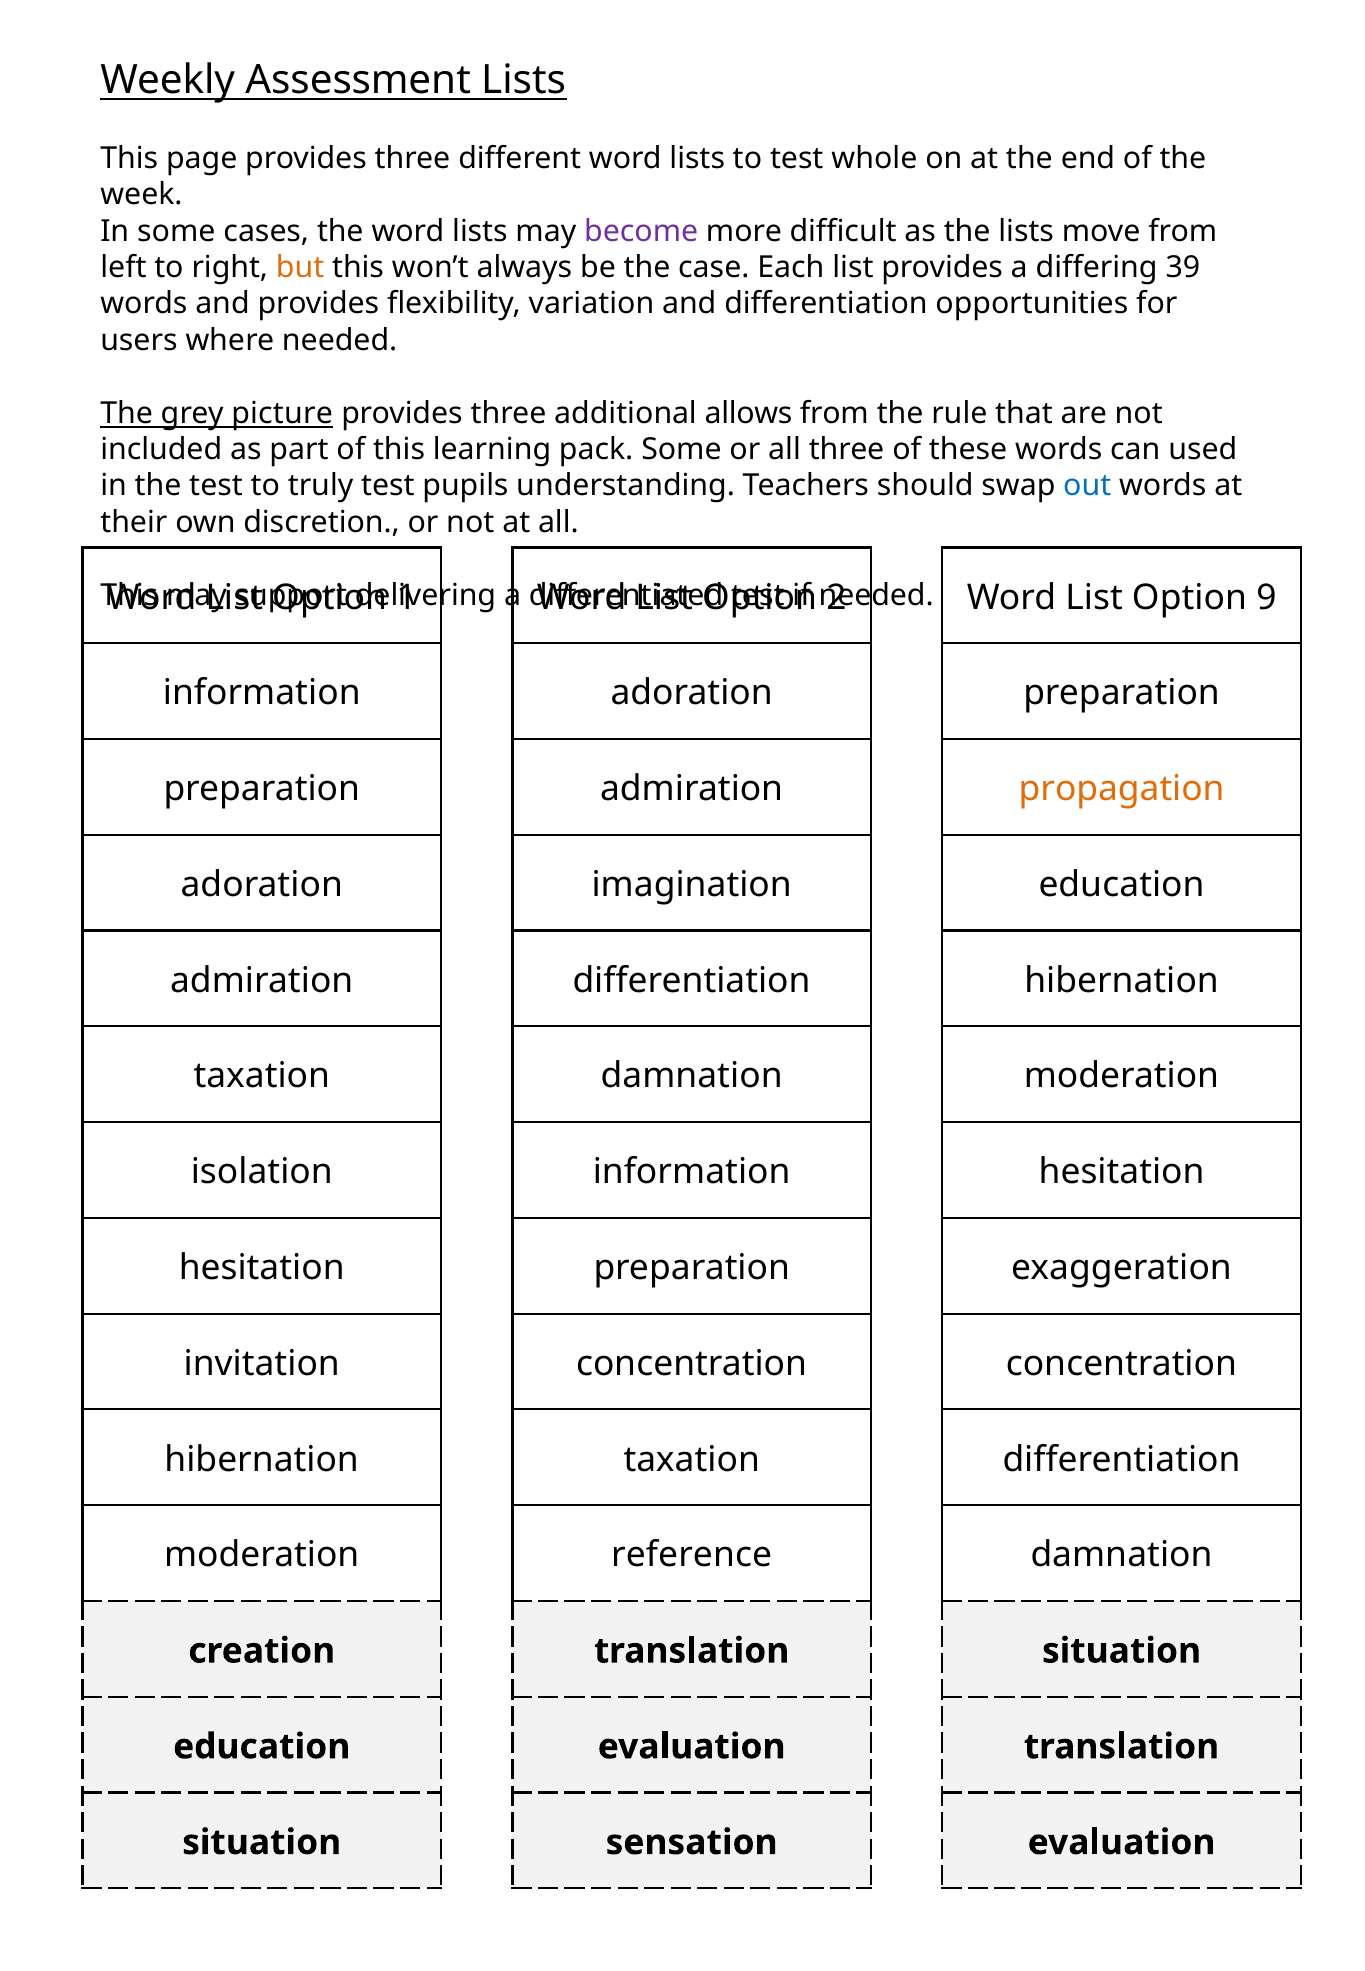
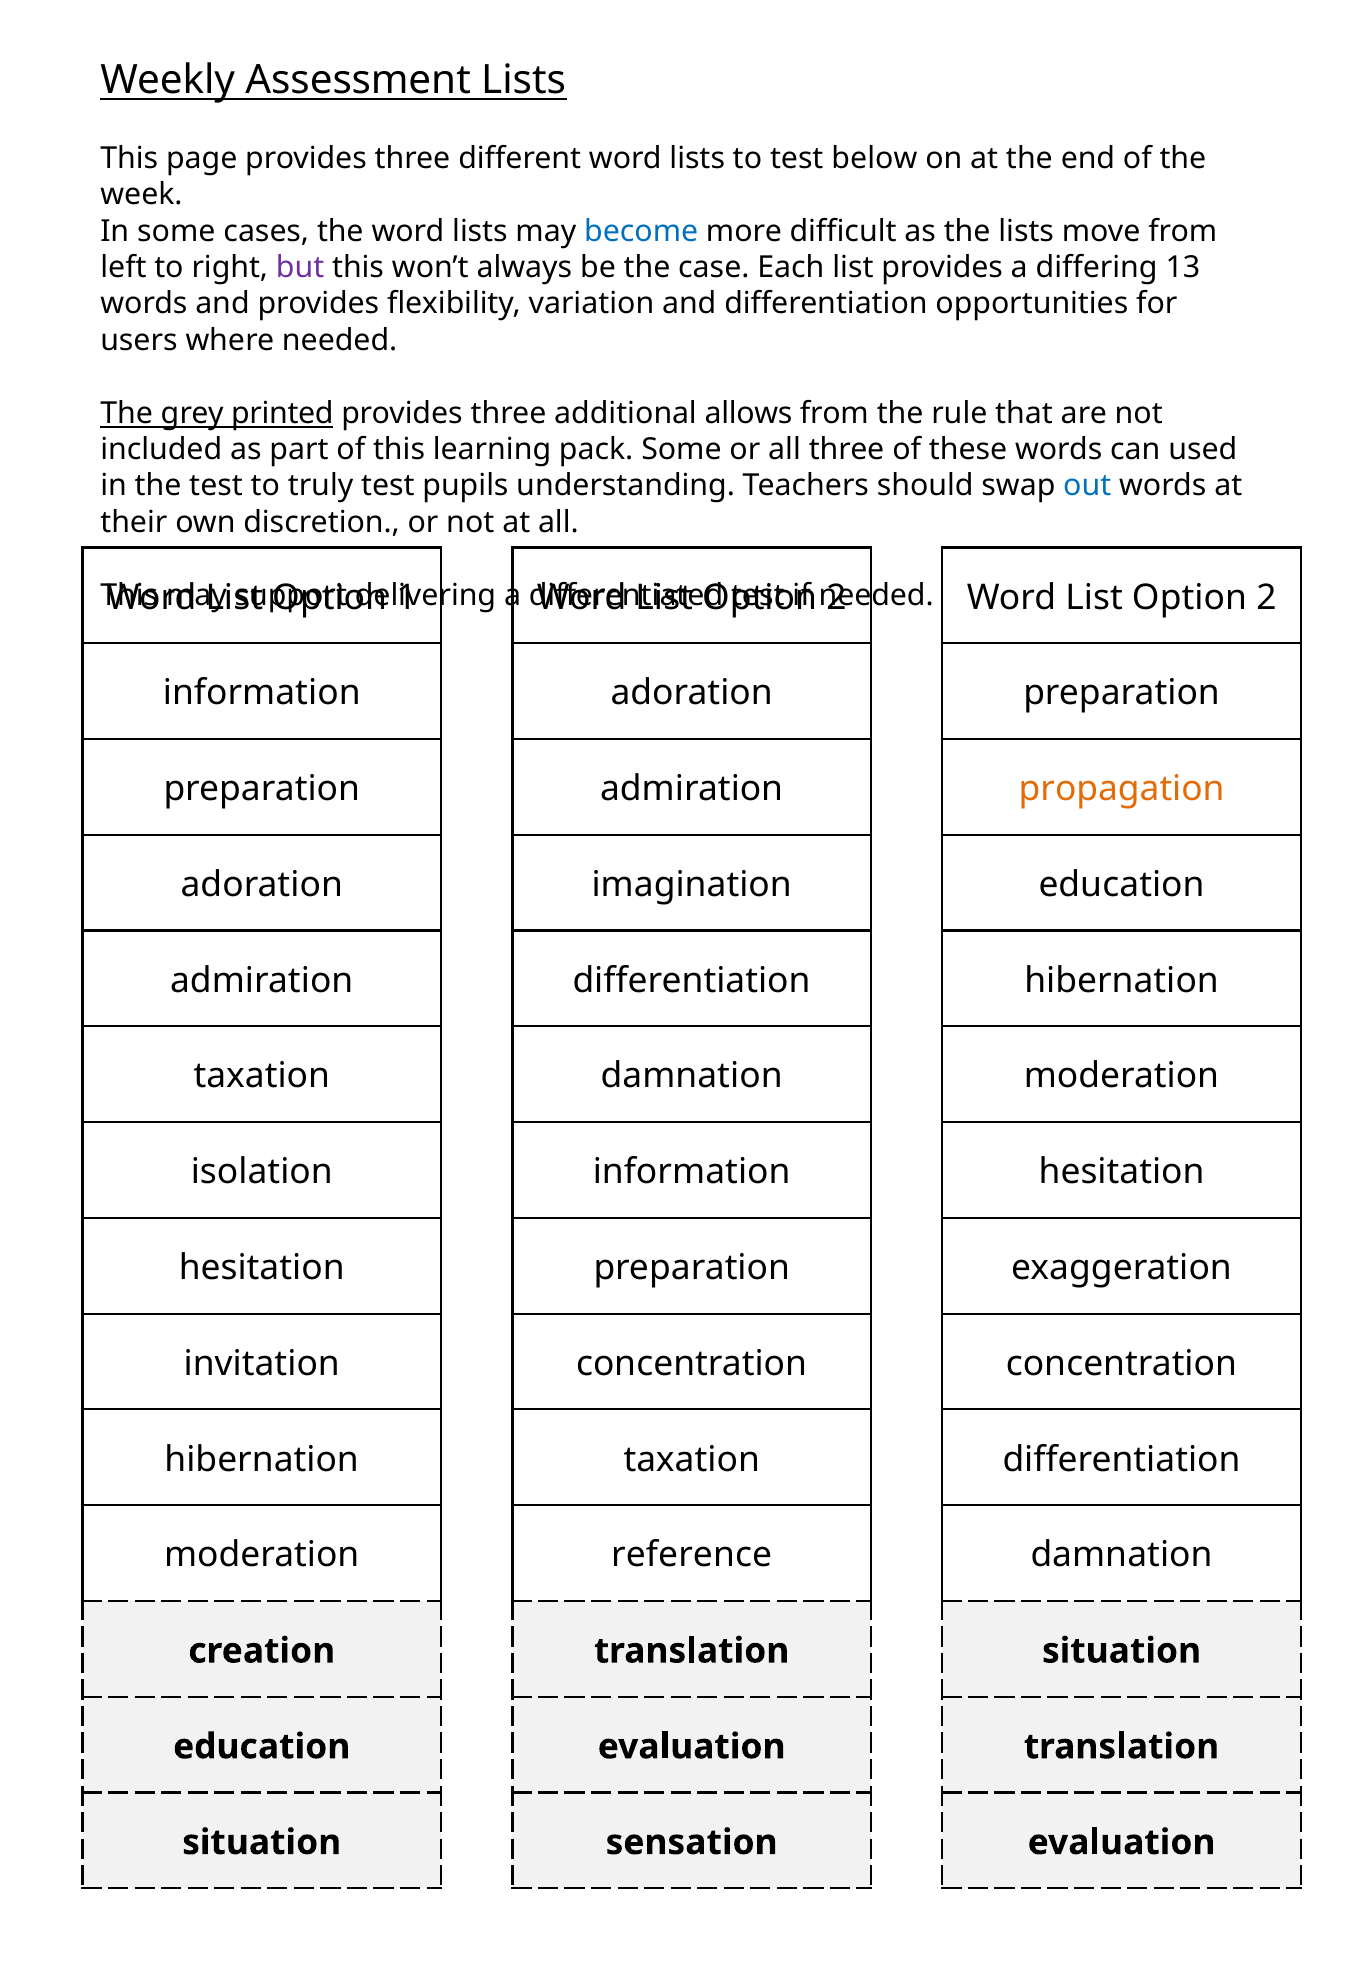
whole: whole -> below
become colour: purple -> blue
but colour: orange -> purple
39: 39 -> 13
picture: picture -> printed
9 at (1266, 598): 9 -> 2
